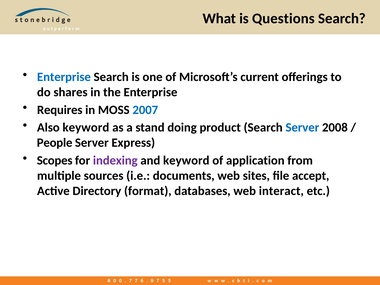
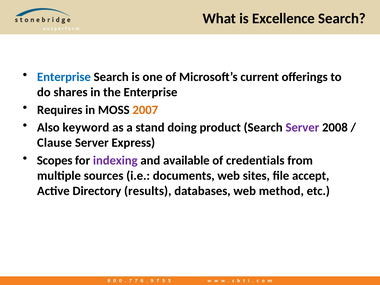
Questions: Questions -> Excellence
2007 colour: blue -> orange
Server at (302, 128) colour: blue -> purple
People: People -> Clause
and keyword: keyword -> available
application: application -> credentials
format: format -> results
interact: interact -> method
